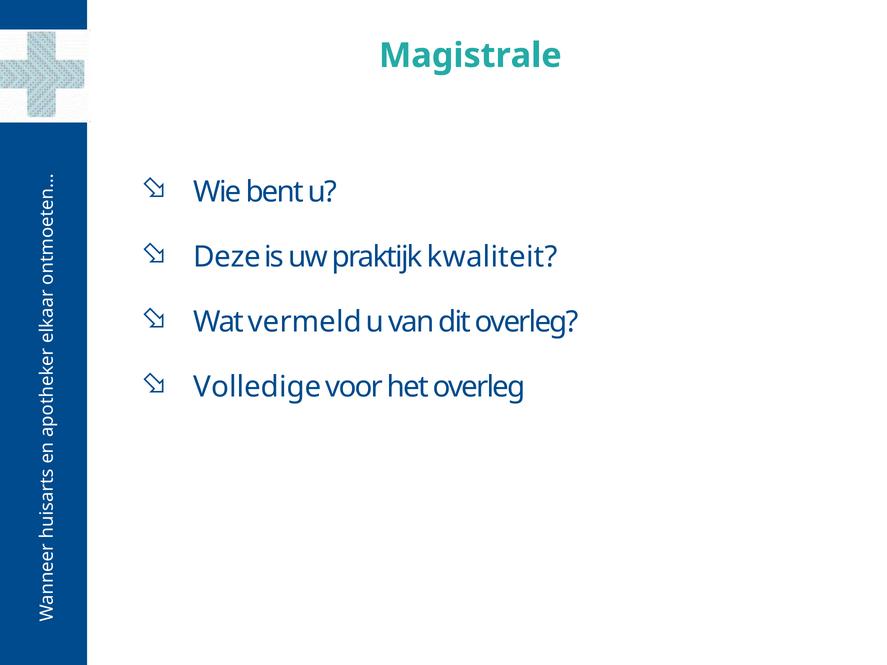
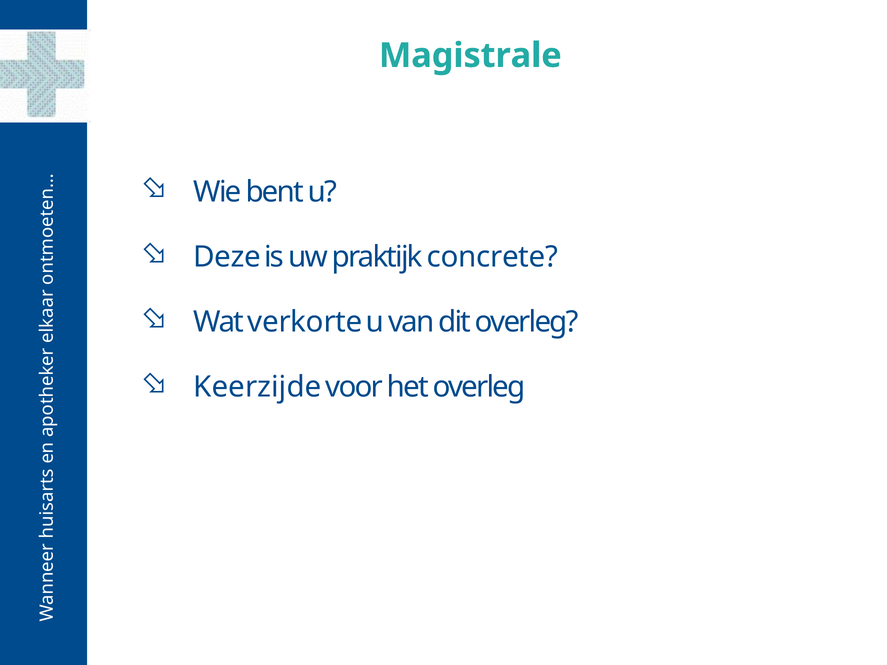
kwaliteit: kwaliteit -> concrete
vermeld: vermeld -> verkorte
Volledige: Volledige -> Keerzijde
